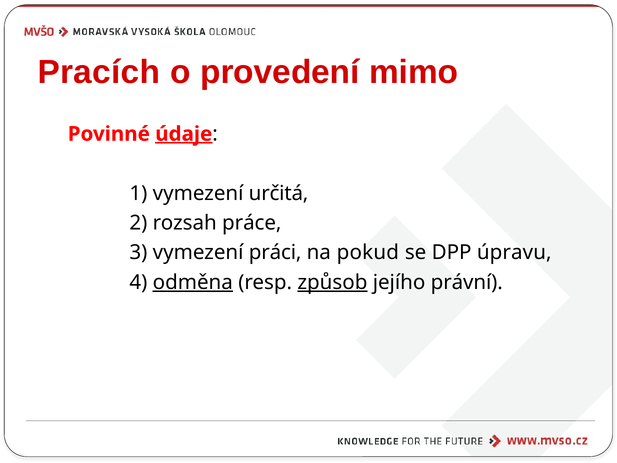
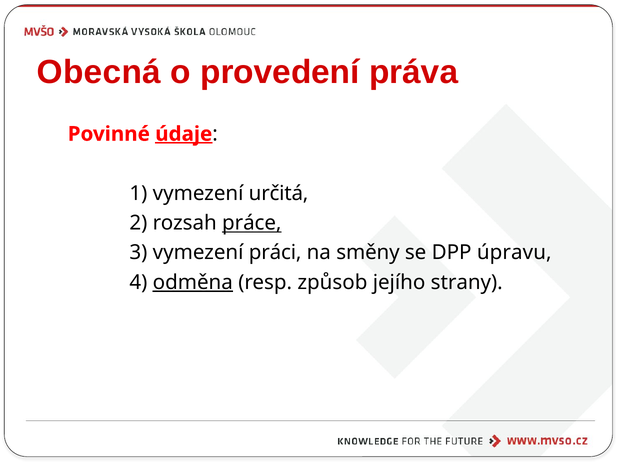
Pracích: Pracích -> Obecná
mimo: mimo -> práva
práce underline: none -> present
pokud: pokud -> směny
způsob underline: present -> none
právní: právní -> strany
